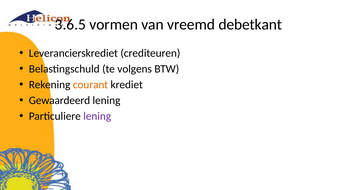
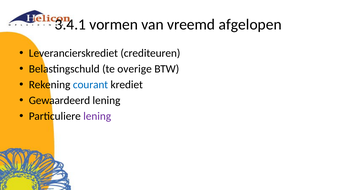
3.6.5: 3.6.5 -> 3.4.1
debetkant: debetkant -> afgelopen
volgens: volgens -> overige
courant colour: orange -> blue
